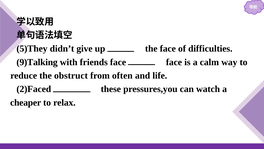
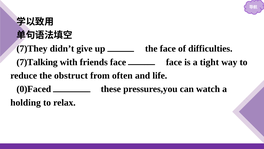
5)They: 5)They -> 7)They
9)Talking: 9)Talking -> 7)Talking
calm: calm -> tight
2)Faced: 2)Faced -> 0)Faced
cheaper: cheaper -> holding
